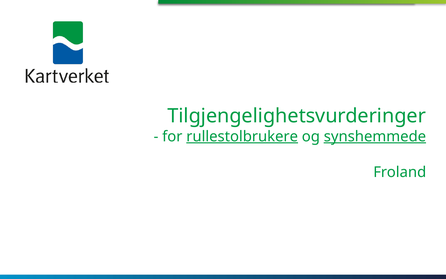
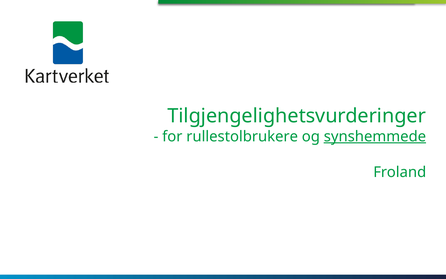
rullestolbrukere underline: present -> none
